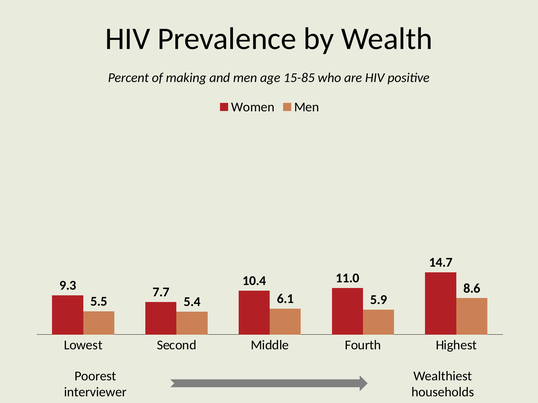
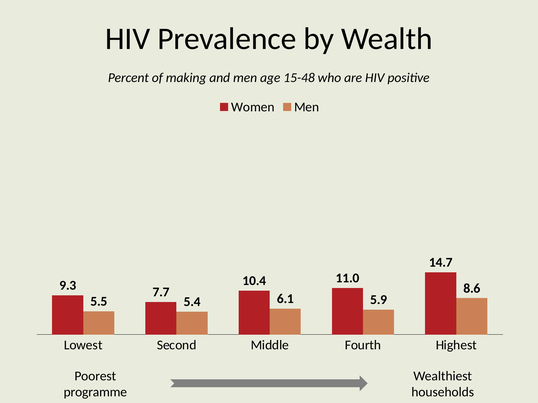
15-85: 15-85 -> 15-48
interviewer: interviewer -> programme
